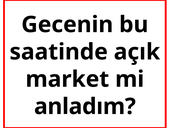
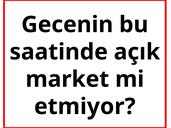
anladım: anladım -> etmiyor
